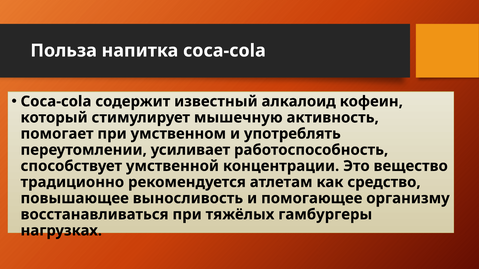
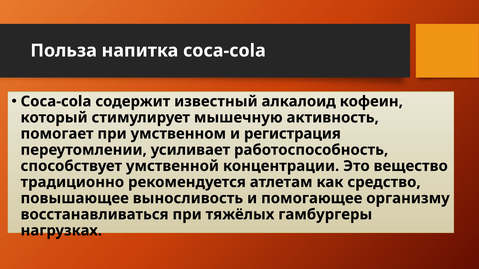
употреблять: употреблять -> регистрация
